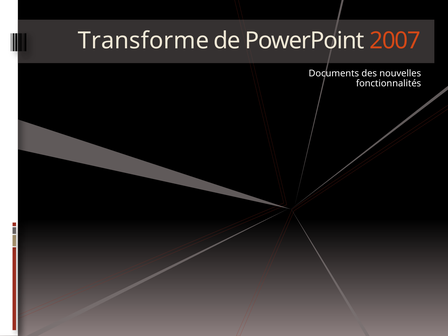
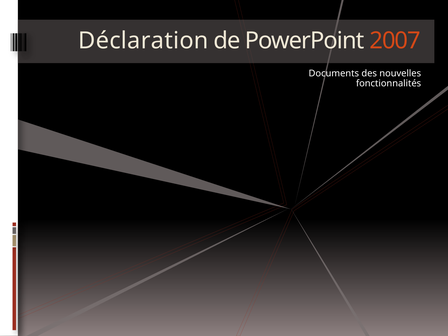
Transforme: Transforme -> Déclaration
